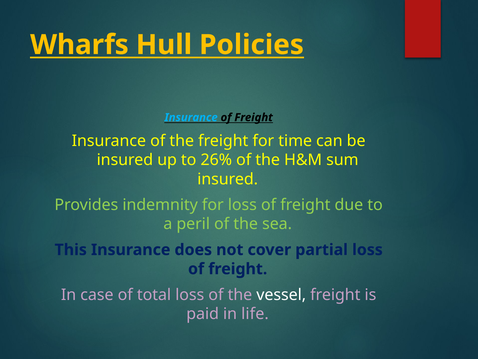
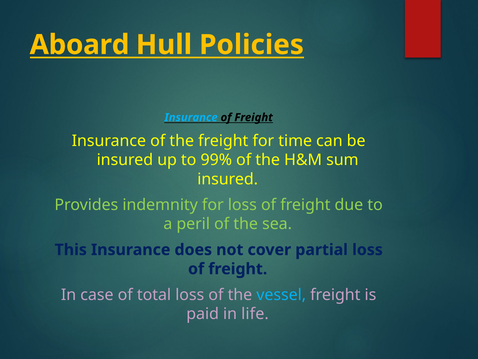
Wharfs: Wharfs -> Aboard
26%: 26% -> 99%
vessel colour: white -> light blue
